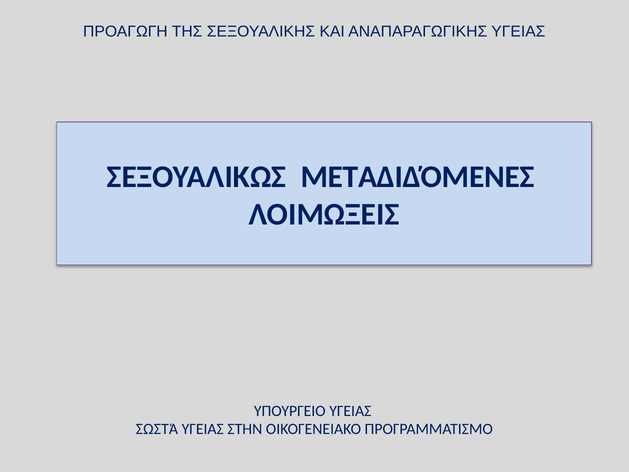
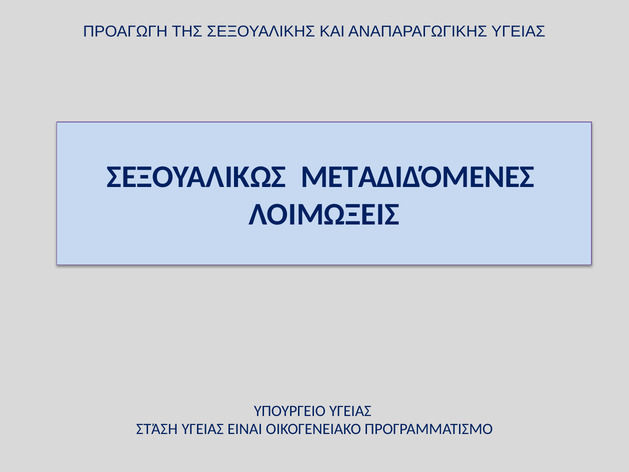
ΣΩΣΤΆ: ΣΩΣΤΆ -> ΣΤΆΣΗ
ΣΤΗΝ: ΣΤΗΝ -> ΕΙΝΑΙ
